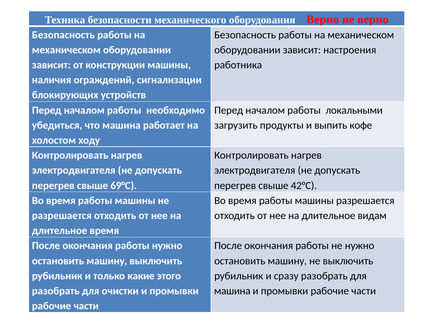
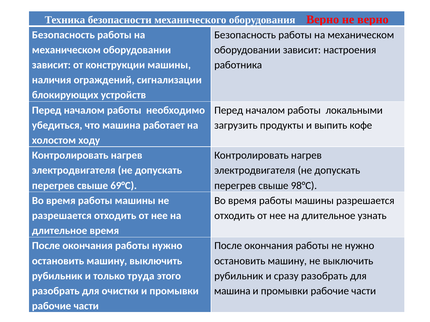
42°С: 42°С -> 98°С
видам: видам -> узнать
какие: какие -> труда
